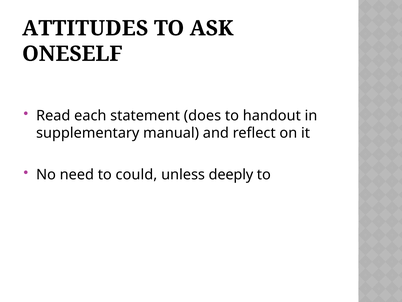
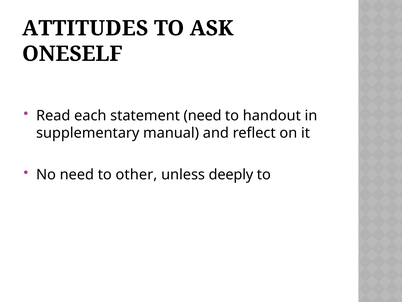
statement does: does -> need
could: could -> other
